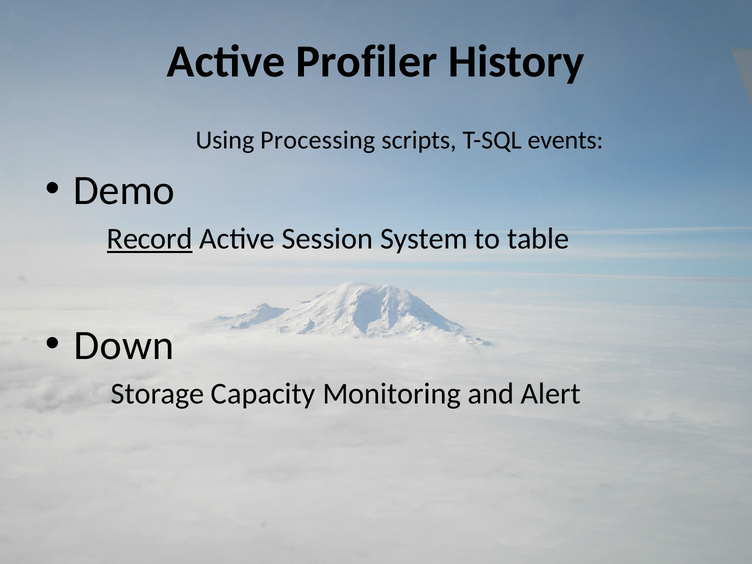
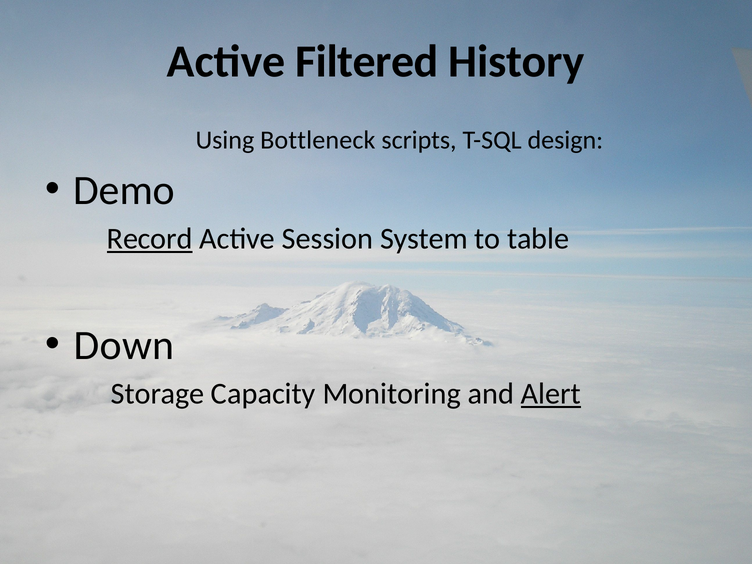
Profiler: Profiler -> Filtered
Processing: Processing -> Bottleneck
events: events -> design
Alert underline: none -> present
